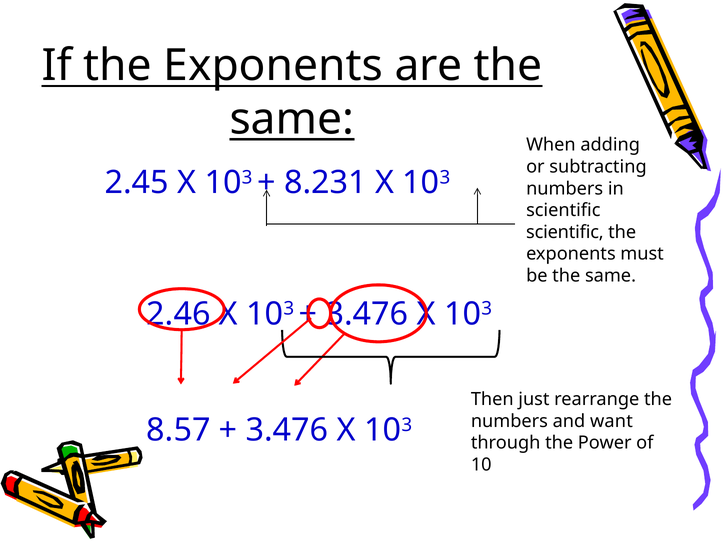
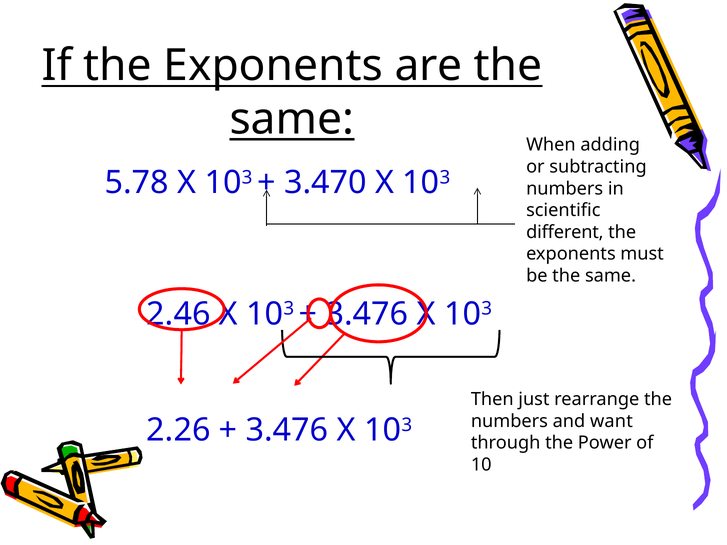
2.45: 2.45 -> 5.78
8.231: 8.231 -> 3.470
scientific at (565, 232): scientific -> different
8.57: 8.57 -> 2.26
